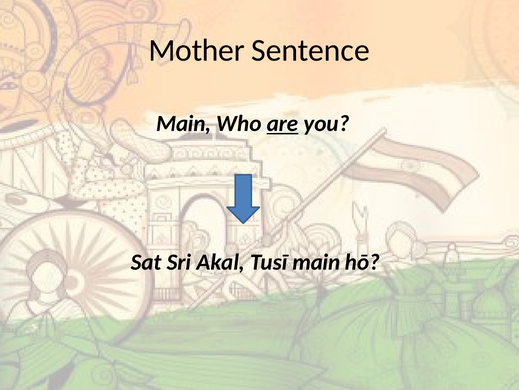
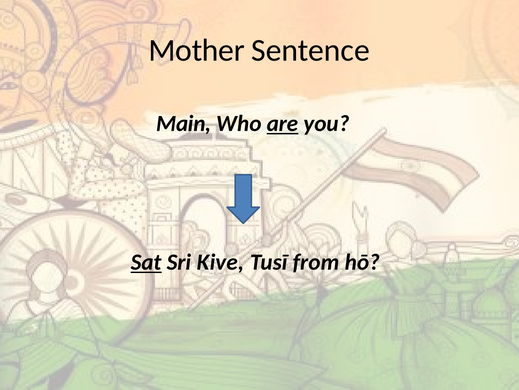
Sat underline: none -> present
Akal: Akal -> Kive
Tusī main: main -> from
